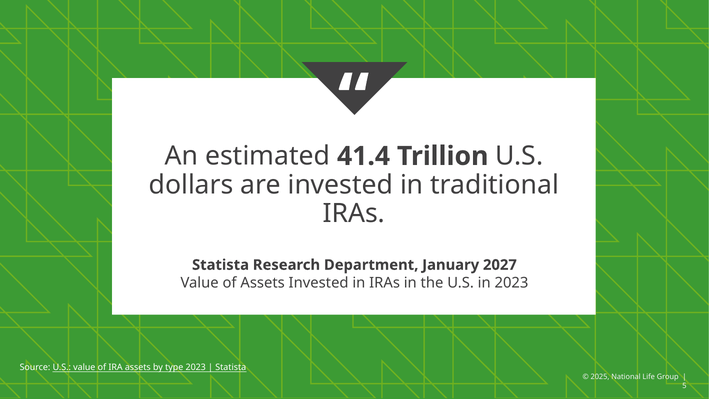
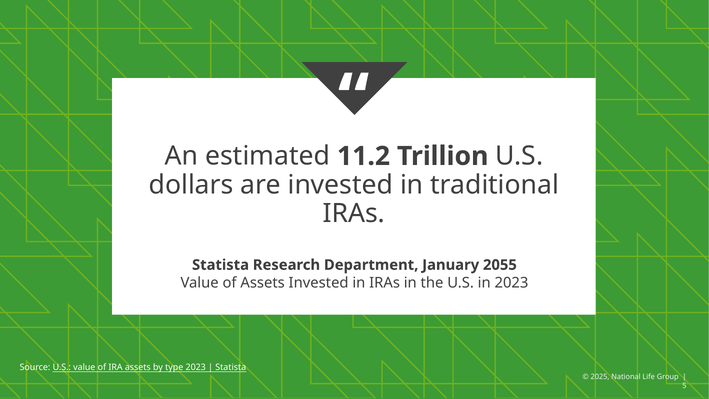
41.4: 41.4 -> 11.2
2027: 2027 -> 2055
